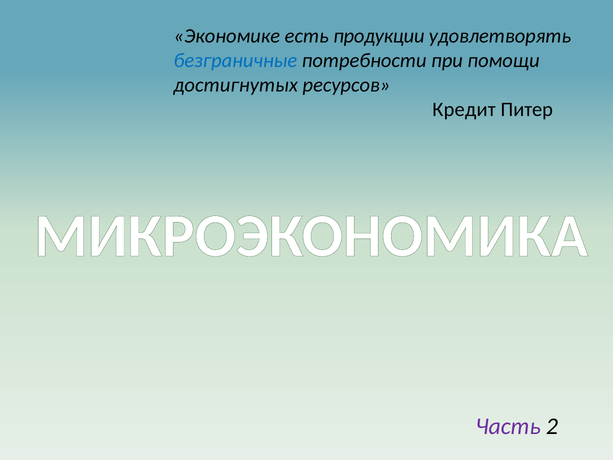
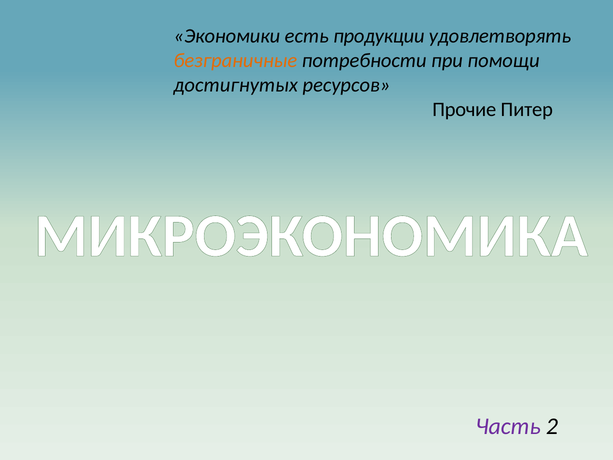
Экономике: Экономике -> Экономики
безграничные colour: blue -> orange
Кредит: Кредит -> Прочие
